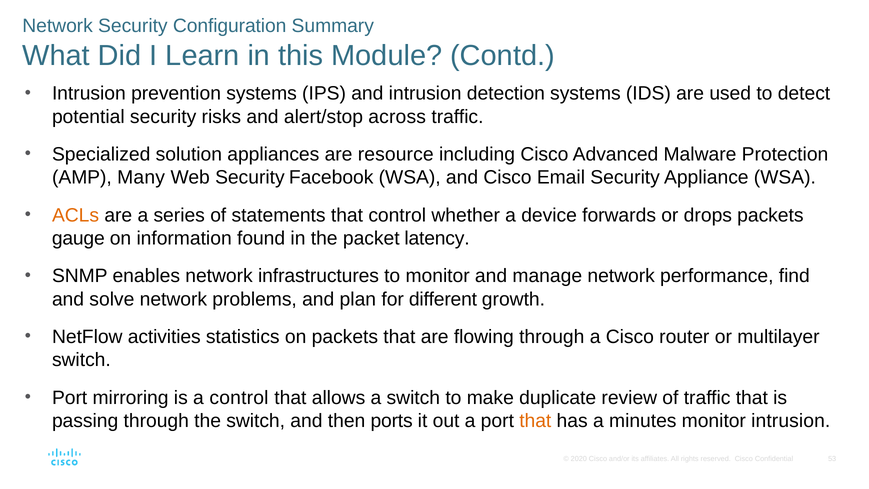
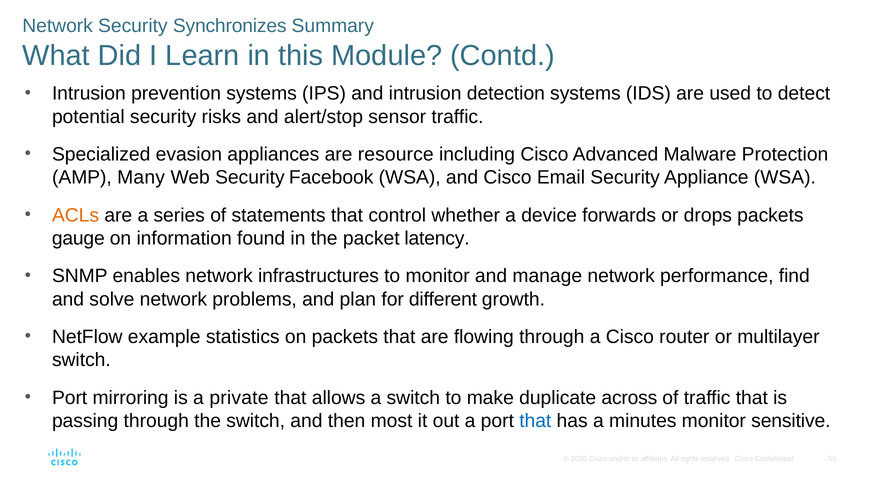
Configuration: Configuration -> Synchronizes
across: across -> sensor
solution: solution -> evasion
activities: activities -> example
a control: control -> private
review: review -> across
ports: ports -> most
that at (535, 421) colour: orange -> blue
monitor intrusion: intrusion -> sensitive
